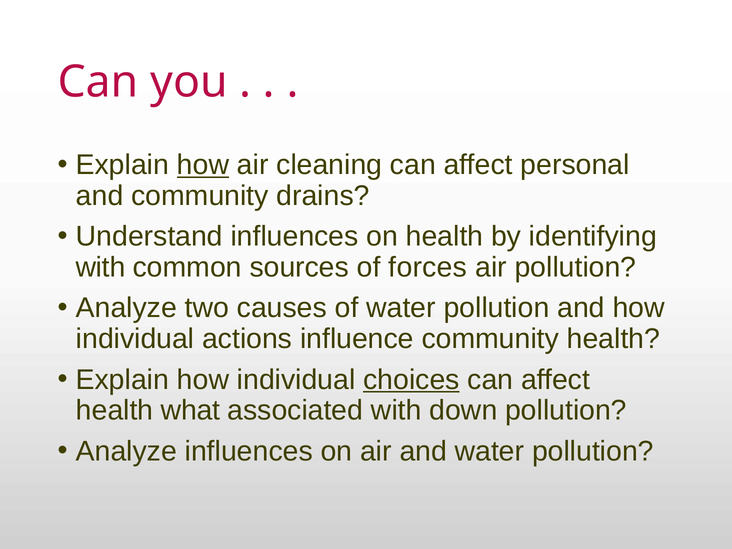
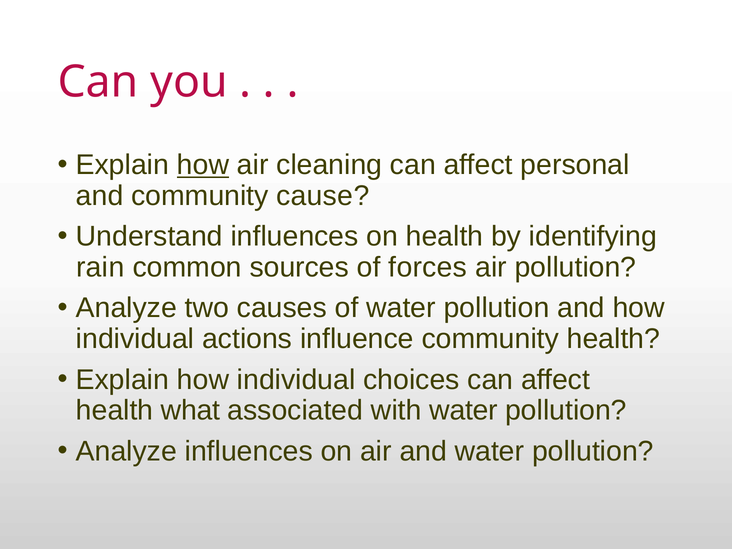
drains: drains -> cause
with at (101, 267): with -> rain
choices underline: present -> none
with down: down -> water
